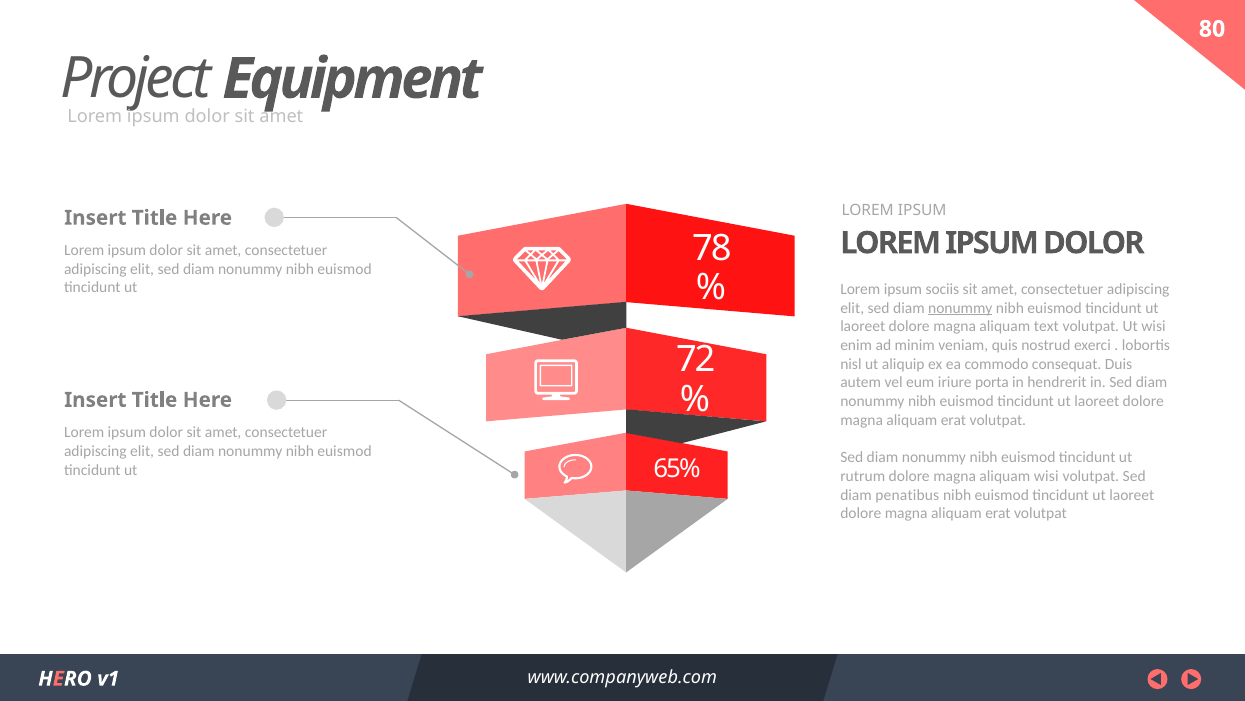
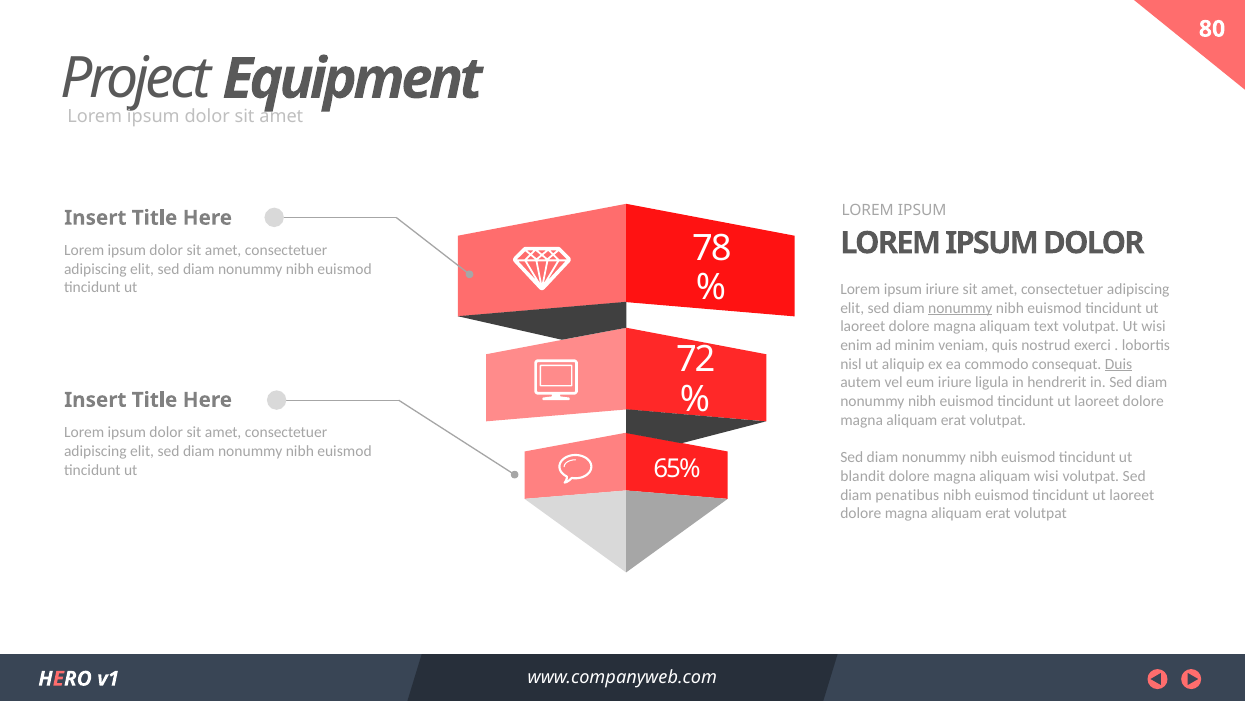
ipsum sociis: sociis -> iriure
Duis underline: none -> present
porta: porta -> ligula
rutrum: rutrum -> blandit
